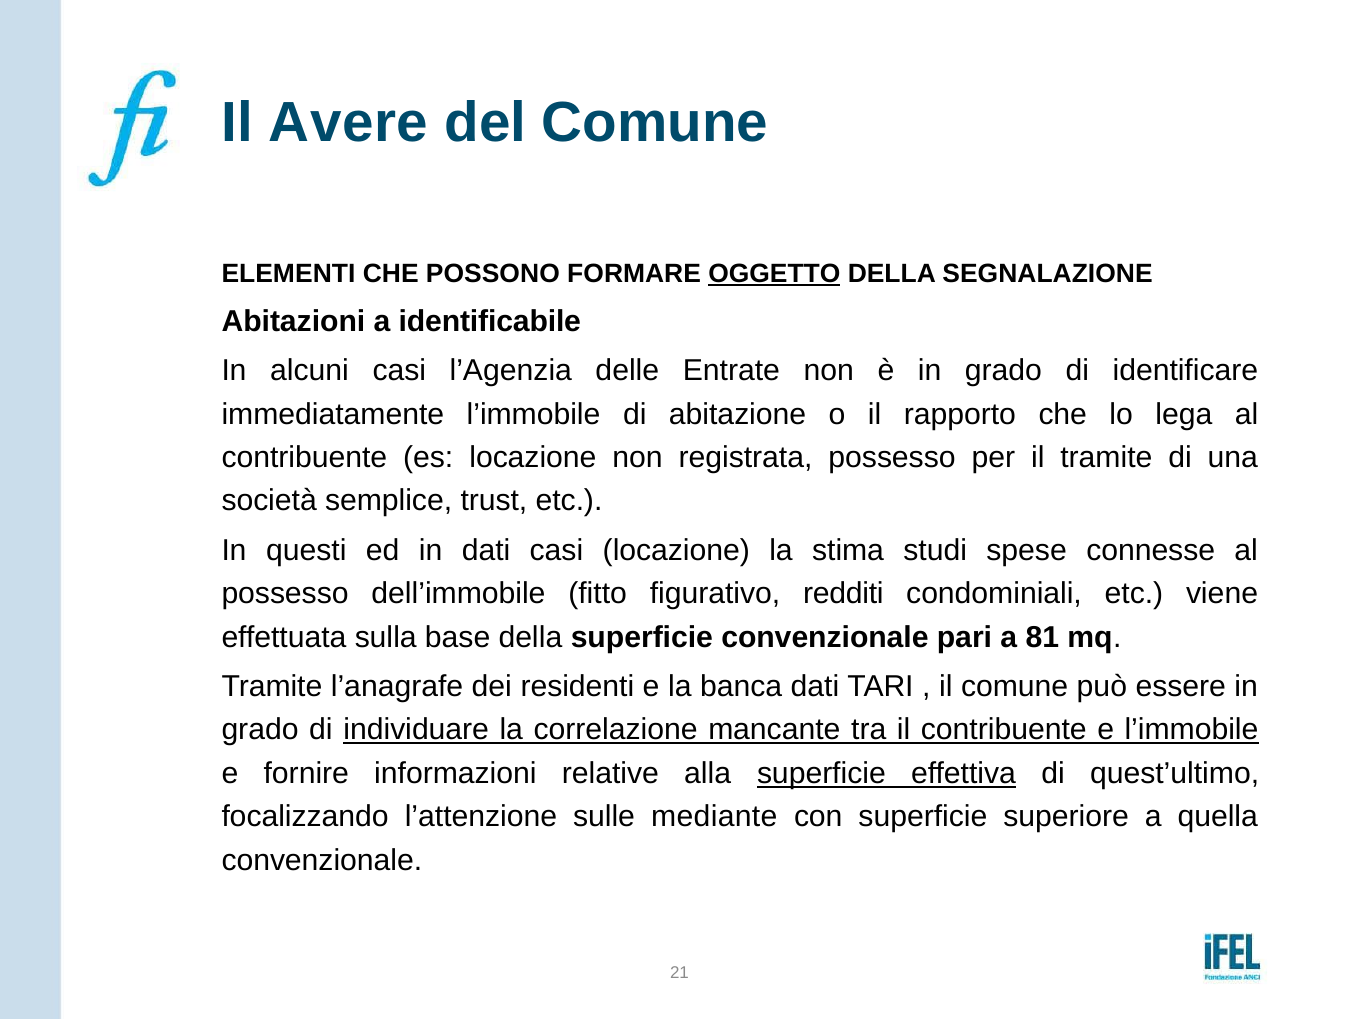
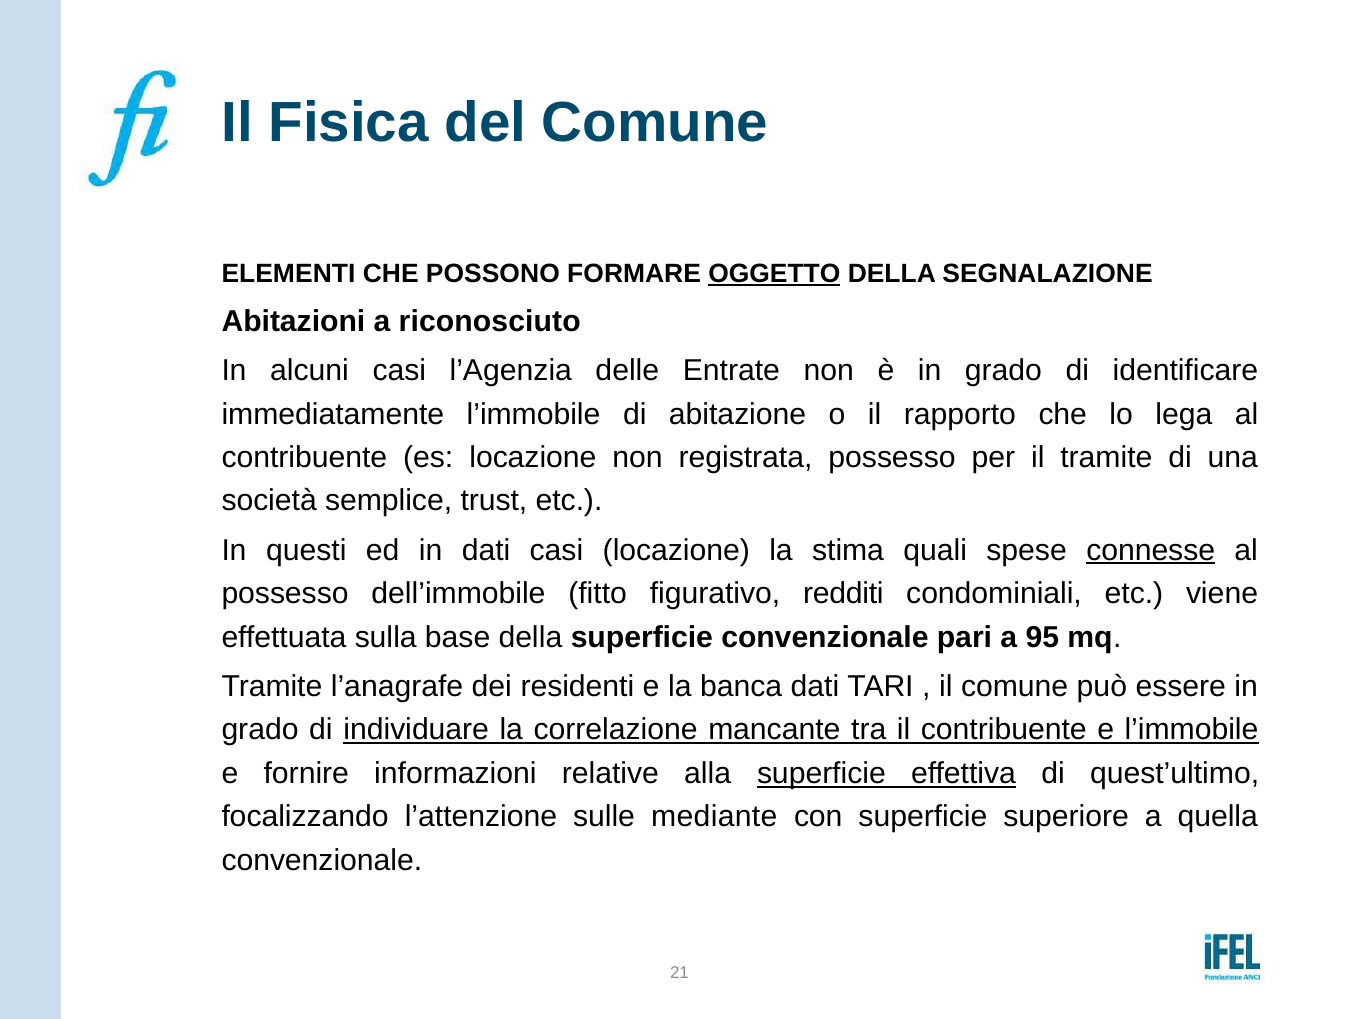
Avere: Avere -> Fisica
identificabile: identificabile -> riconosciuto
studi: studi -> quali
connesse underline: none -> present
81: 81 -> 95
